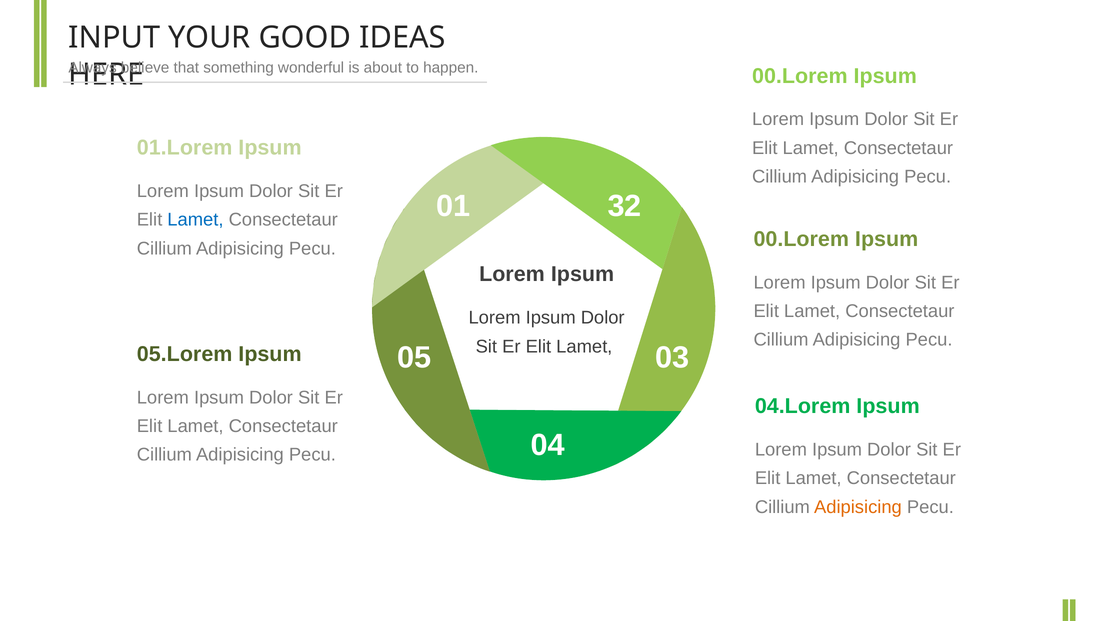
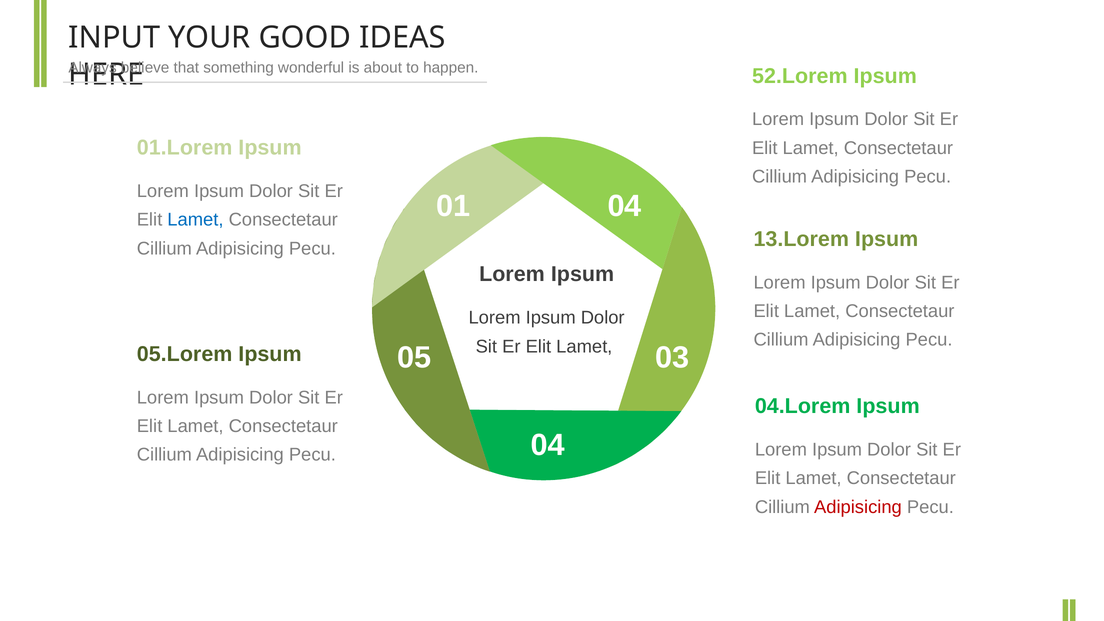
00.Lorem at (800, 76): 00.Lorem -> 52.Lorem
01 32: 32 -> 04
00.Lorem at (801, 239): 00.Lorem -> 13.Lorem
Adipisicing at (858, 507) colour: orange -> red
